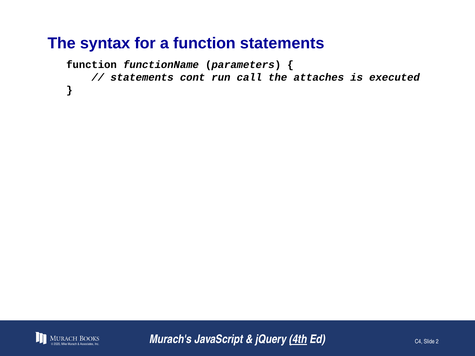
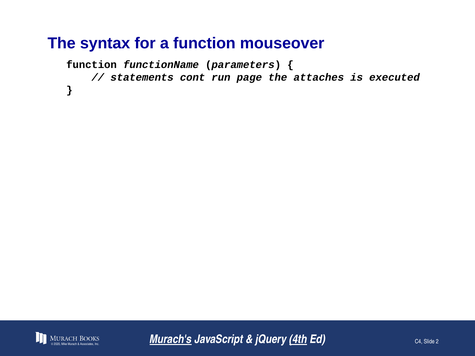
function statements: statements -> mouseover
call: call -> page
Murach's underline: none -> present
